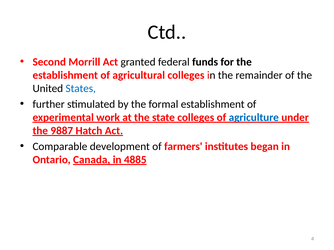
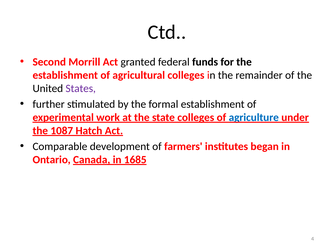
States colour: blue -> purple
9887: 9887 -> 1087
4885: 4885 -> 1685
